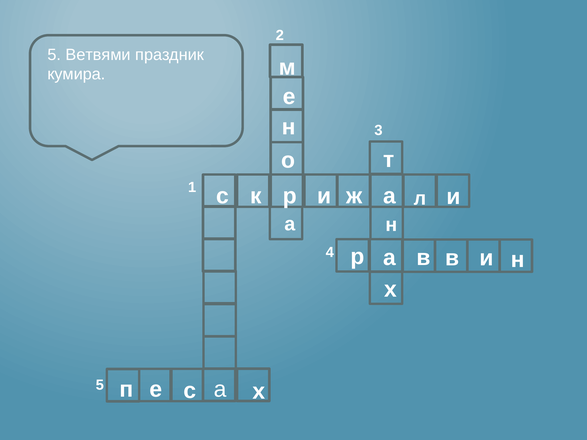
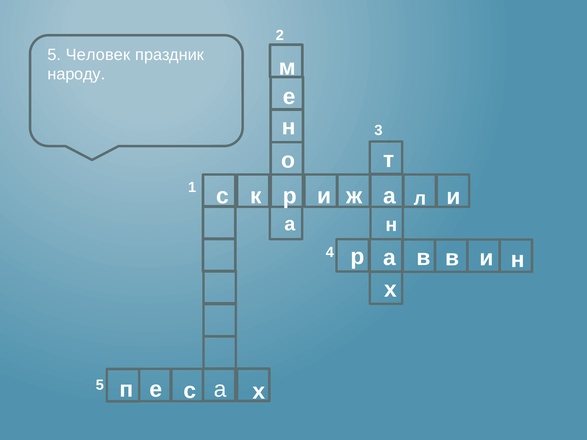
Ветвями: Ветвями -> Человек
кумира: кумира -> народу
